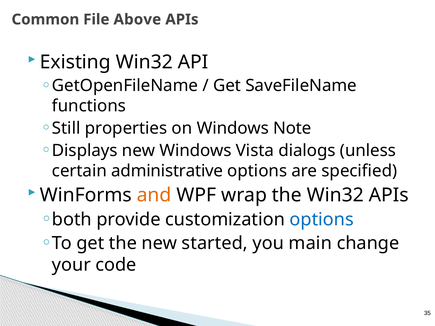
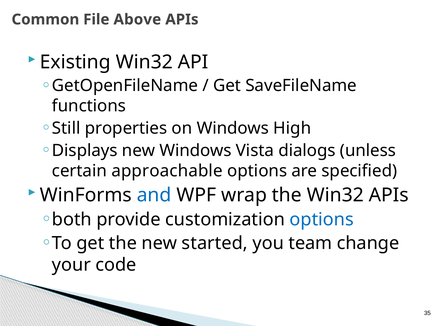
Note: Note -> High
administrative: administrative -> approachable
and colour: orange -> blue
main: main -> team
